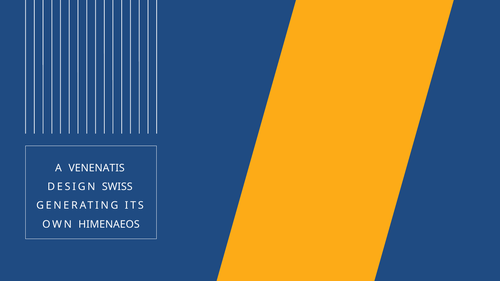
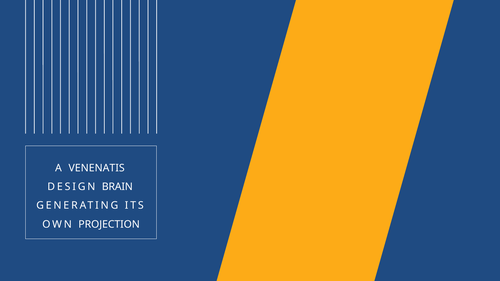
SWISS: SWISS -> BRAIN
HIMENAEOS: HIMENAEOS -> PROJECTION
